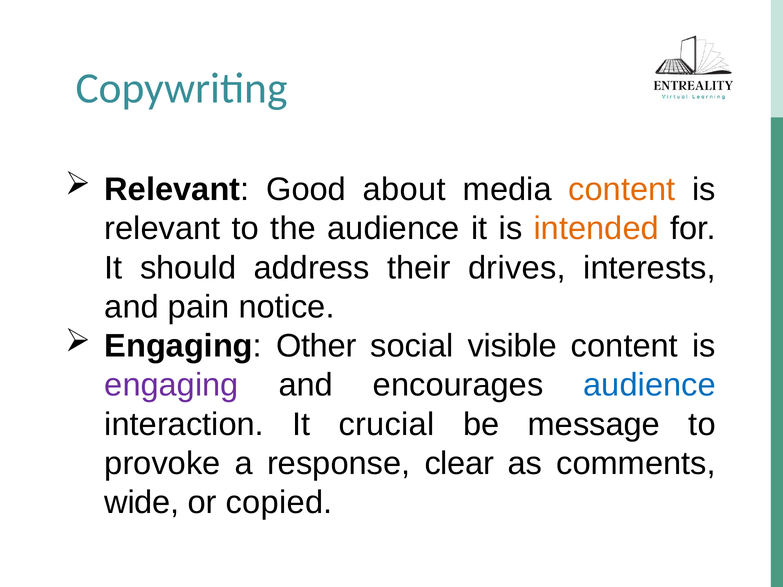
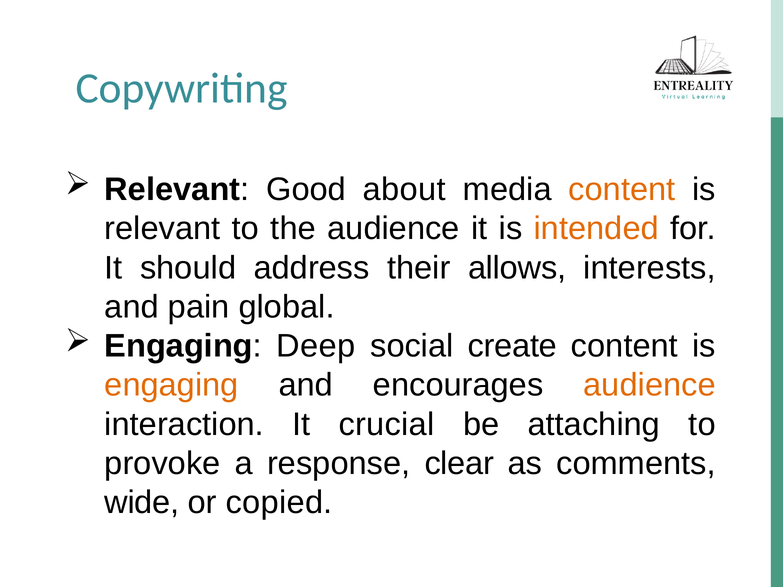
drives: drives -> allows
notice: notice -> global
Other: Other -> Deep
visible: visible -> create
engaging at (172, 385) colour: purple -> orange
audience at (650, 385) colour: blue -> orange
message: message -> attaching
